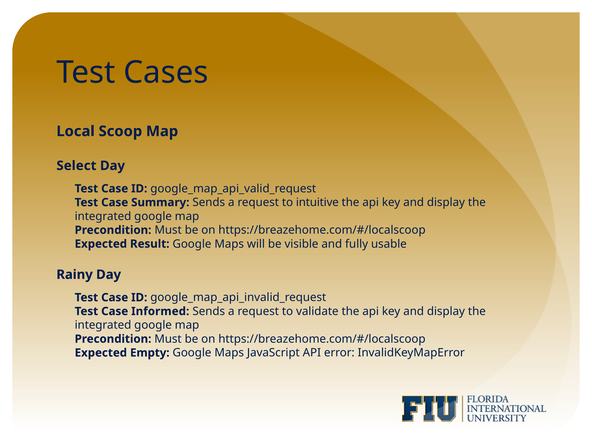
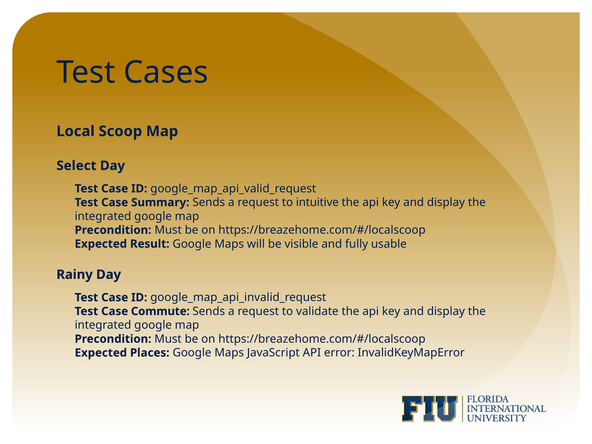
Informed: Informed -> Commute
Empty: Empty -> Places
